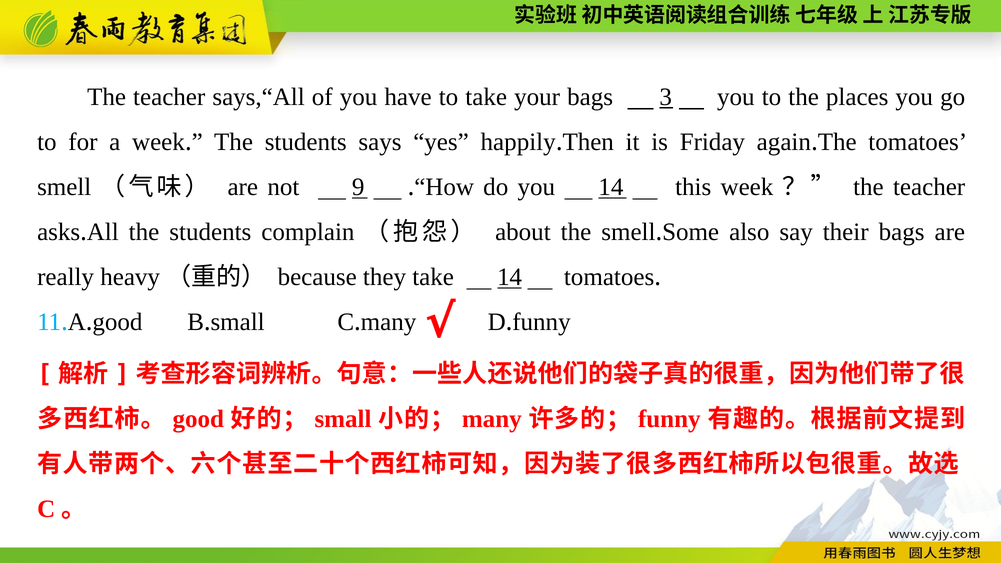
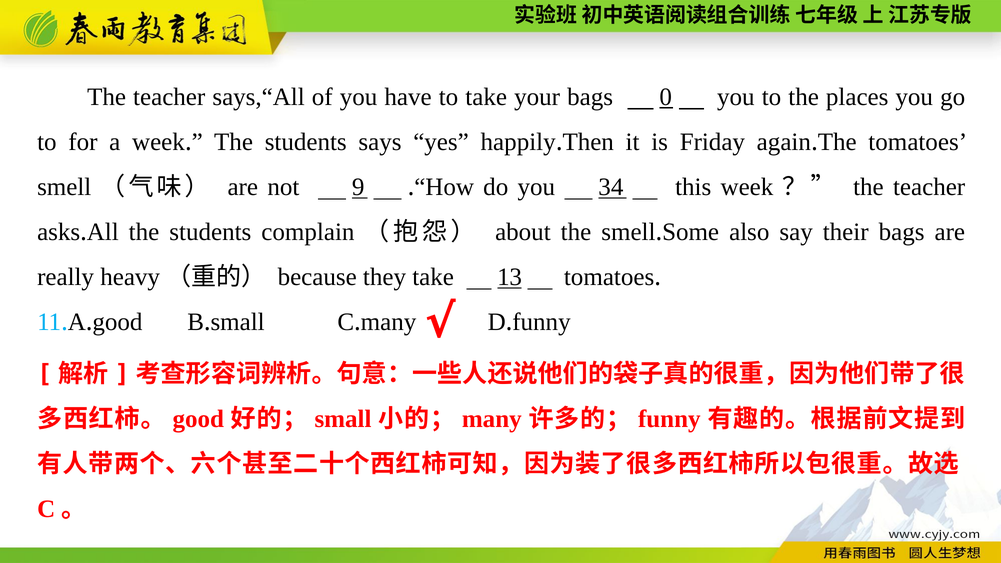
3: 3 -> 0
you 14: 14 -> 34
take 14: 14 -> 13
